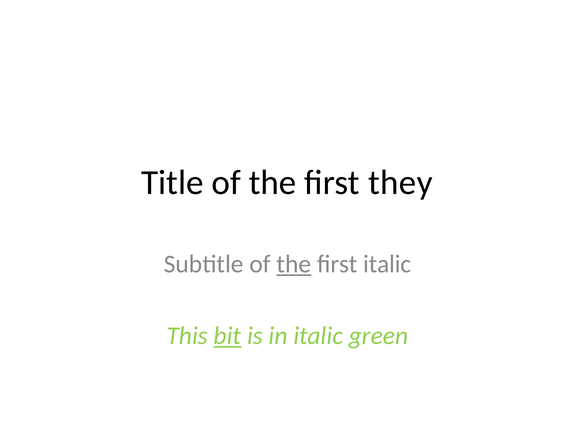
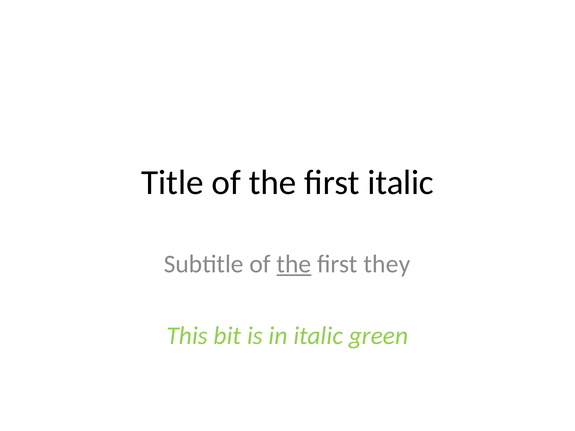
first they: they -> italic
first italic: italic -> they
bit underline: present -> none
